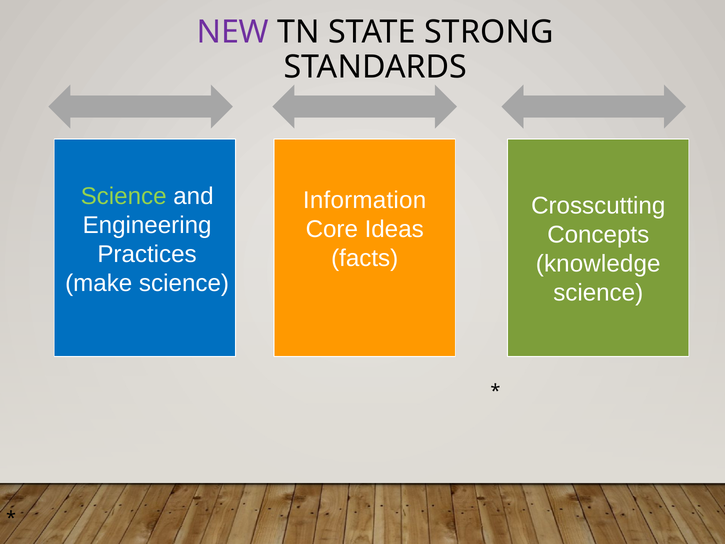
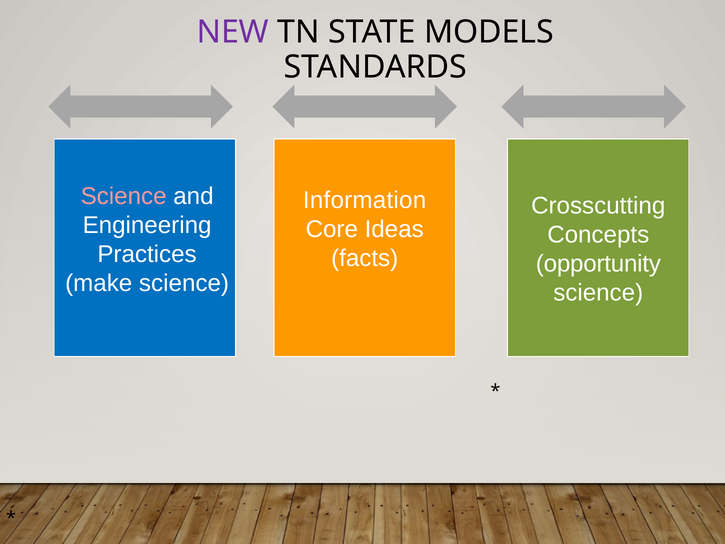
STRONG: STRONG -> MODELS
Science at (124, 196) colour: light green -> pink
knowledge: knowledge -> opportunity
